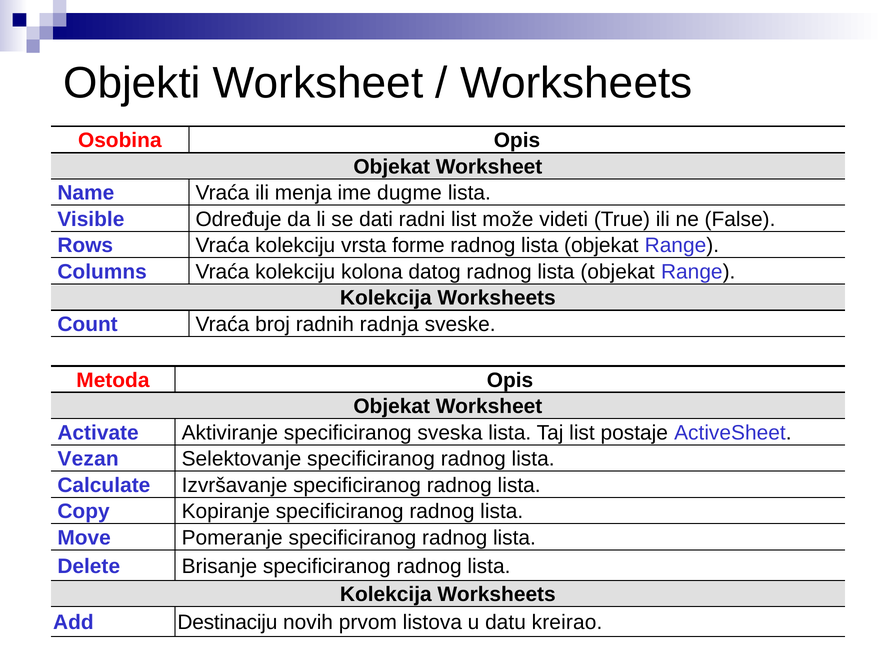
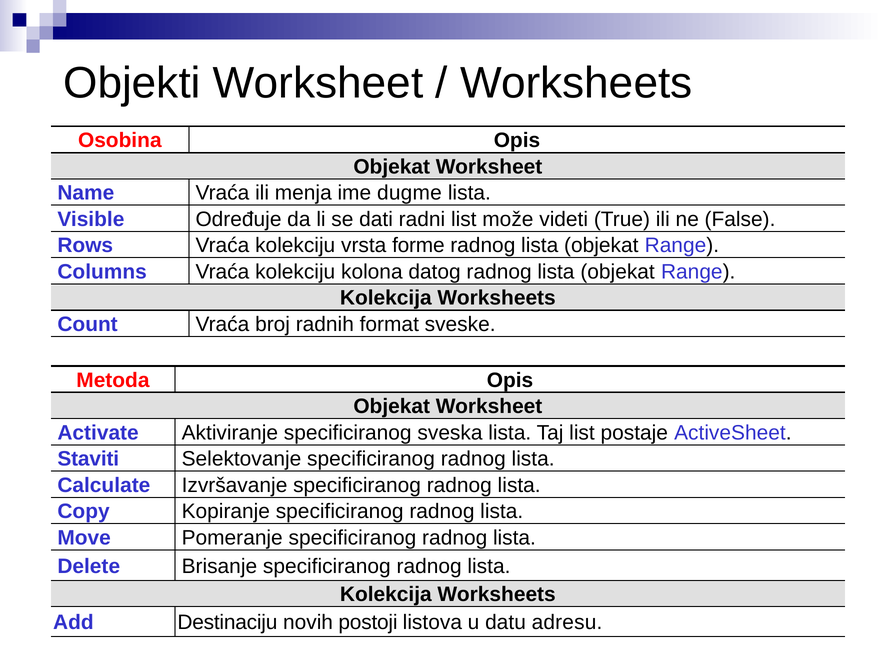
radnja: radnja -> format
Vezan: Vezan -> Staviti
prvom: prvom -> postoji
kreirao: kreirao -> adresu
